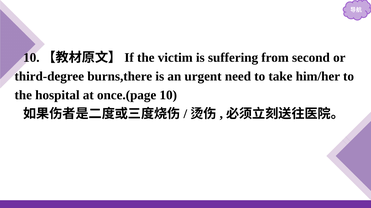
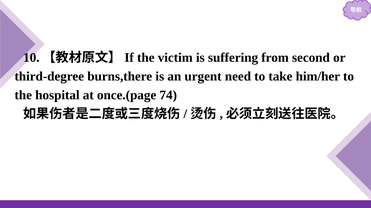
once.(page 10: 10 -> 74
